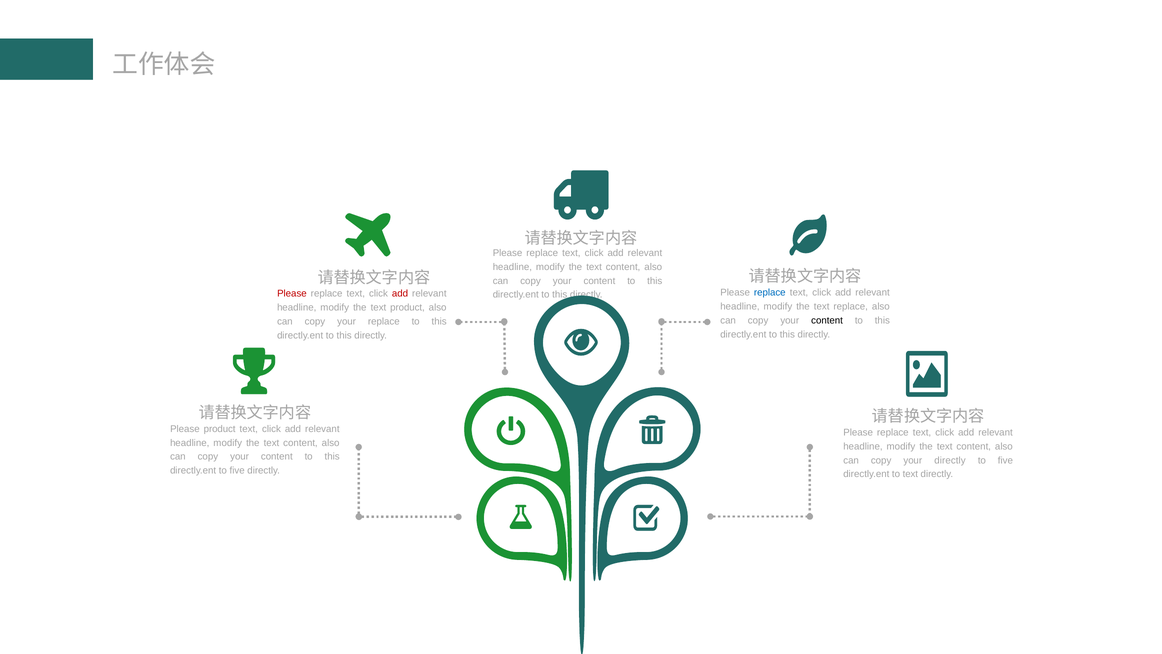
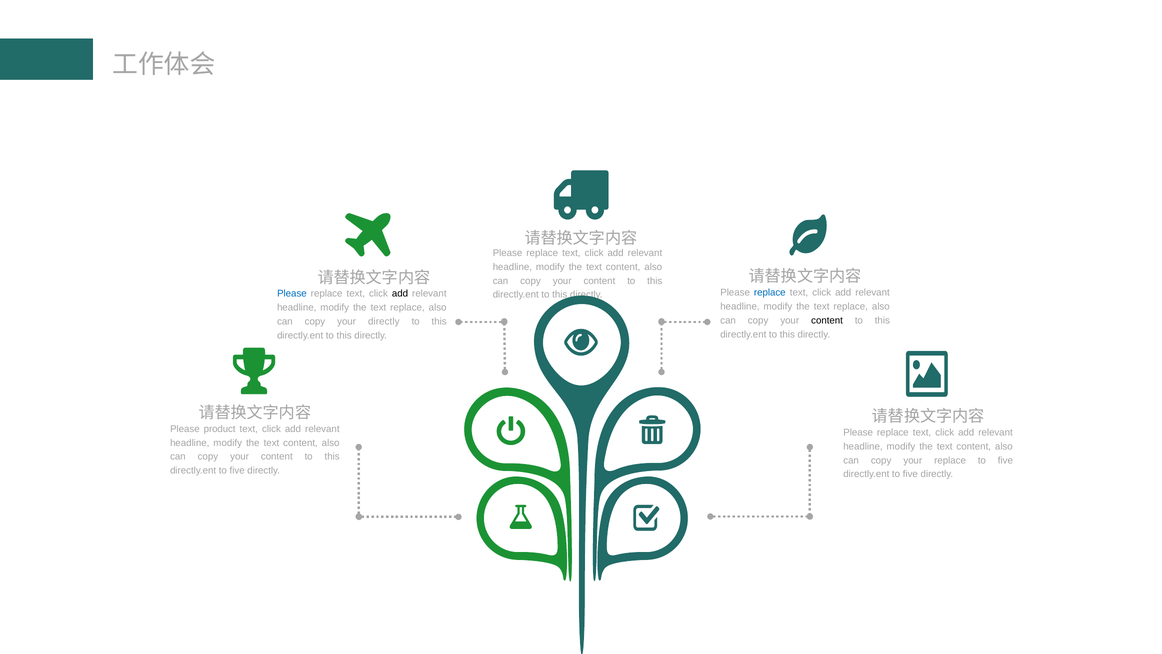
Please at (292, 294) colour: red -> blue
add at (400, 294) colour: red -> black
product at (407, 308): product -> replace
your replace: replace -> directly
your directly: directly -> replace
text at (910, 474): text -> five
